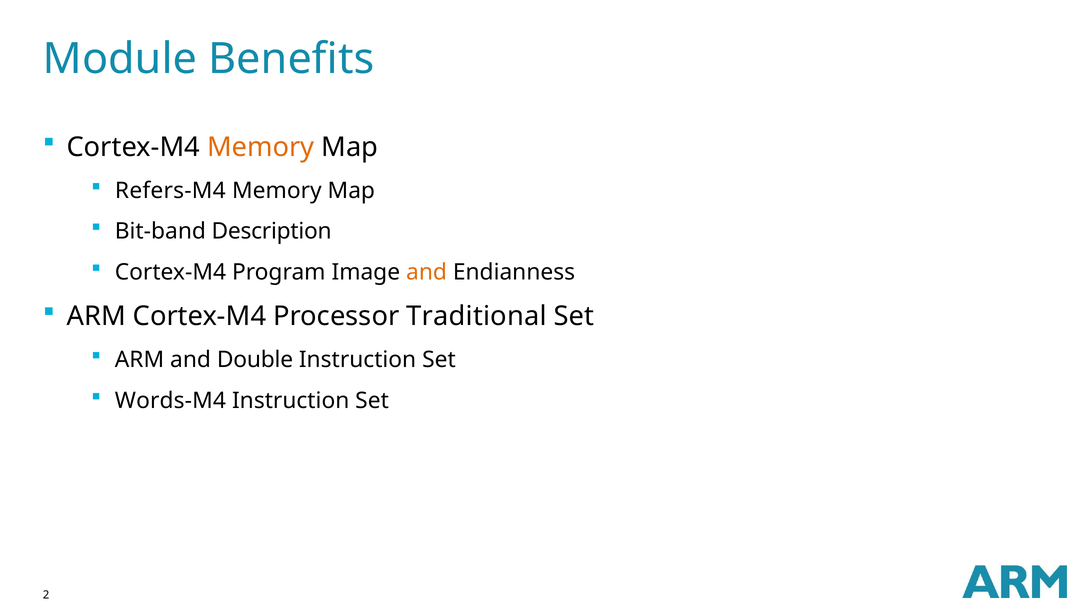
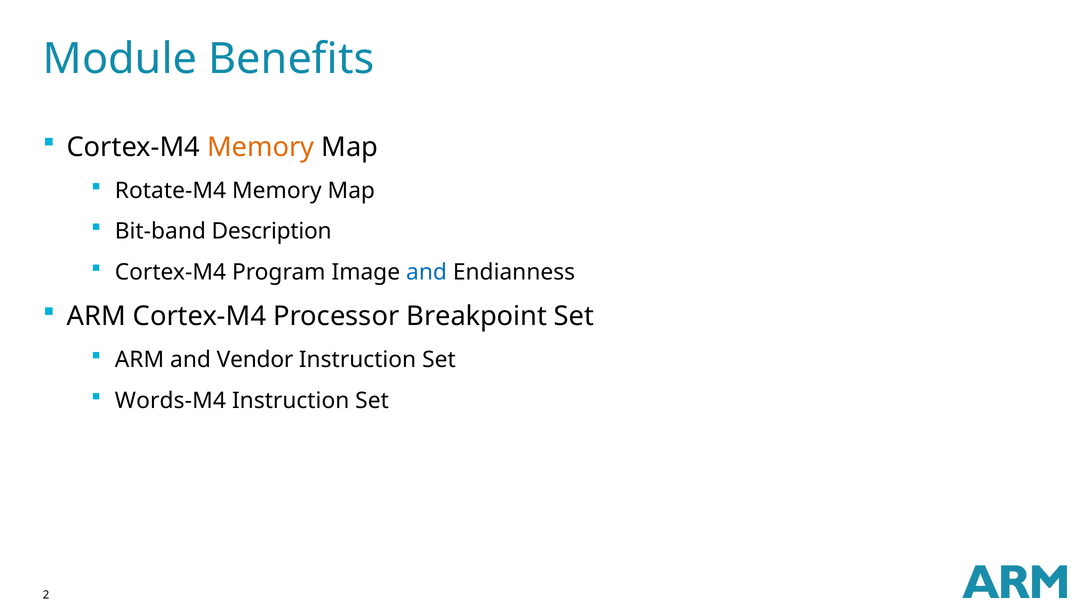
Refers-M4: Refers-M4 -> Rotate-M4
and at (427, 272) colour: orange -> blue
Traditional: Traditional -> Breakpoint
Double: Double -> Vendor
